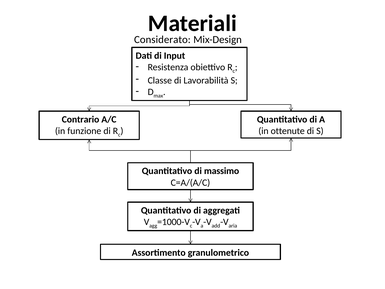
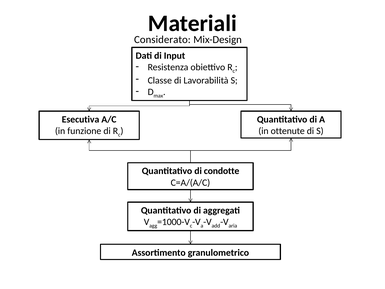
Contrario: Contrario -> Esecutiva
massimo: massimo -> condotte
